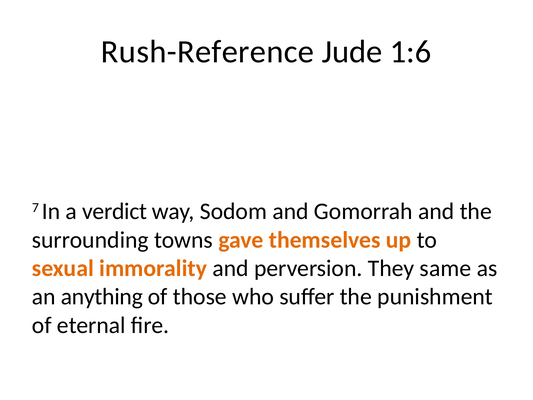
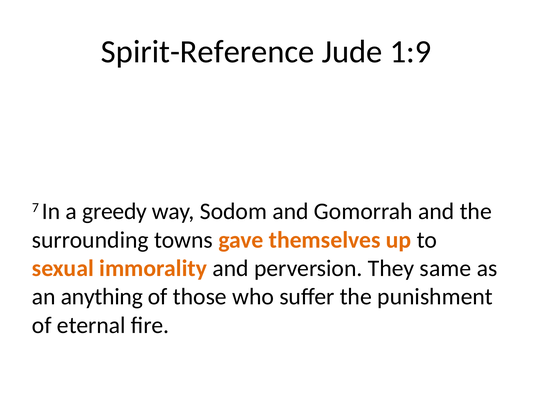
Rush-Reference: Rush-Reference -> Spirit-Reference
1:6: 1:6 -> 1:9
verdict: verdict -> greedy
